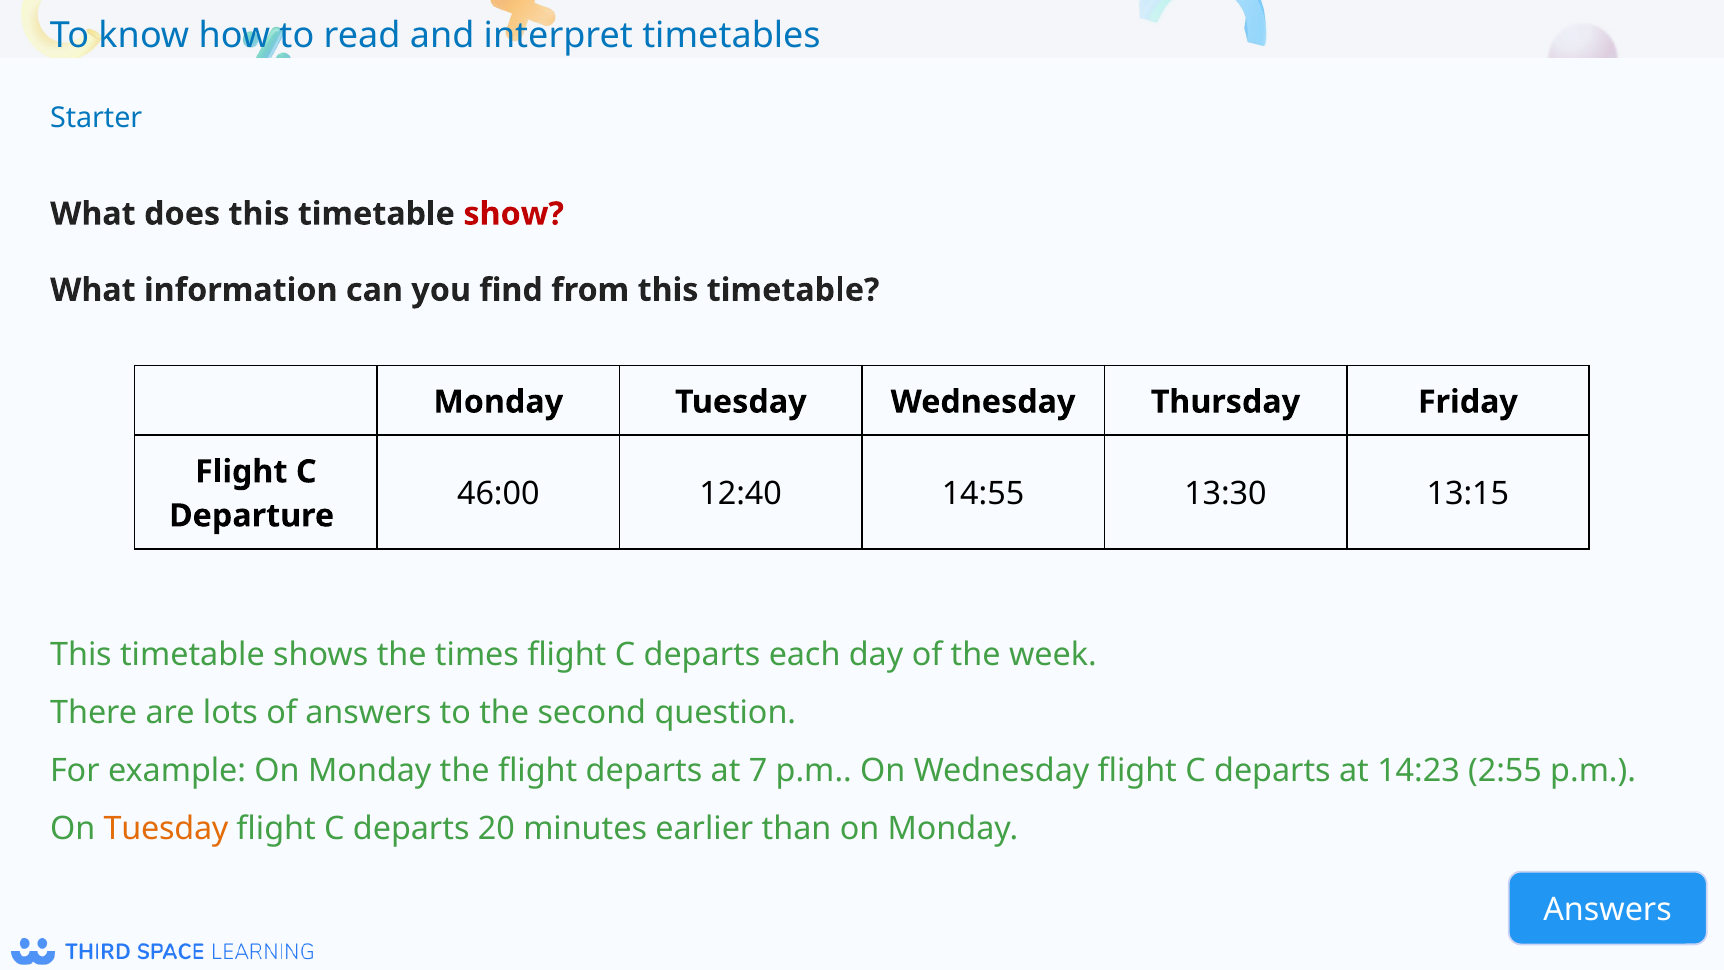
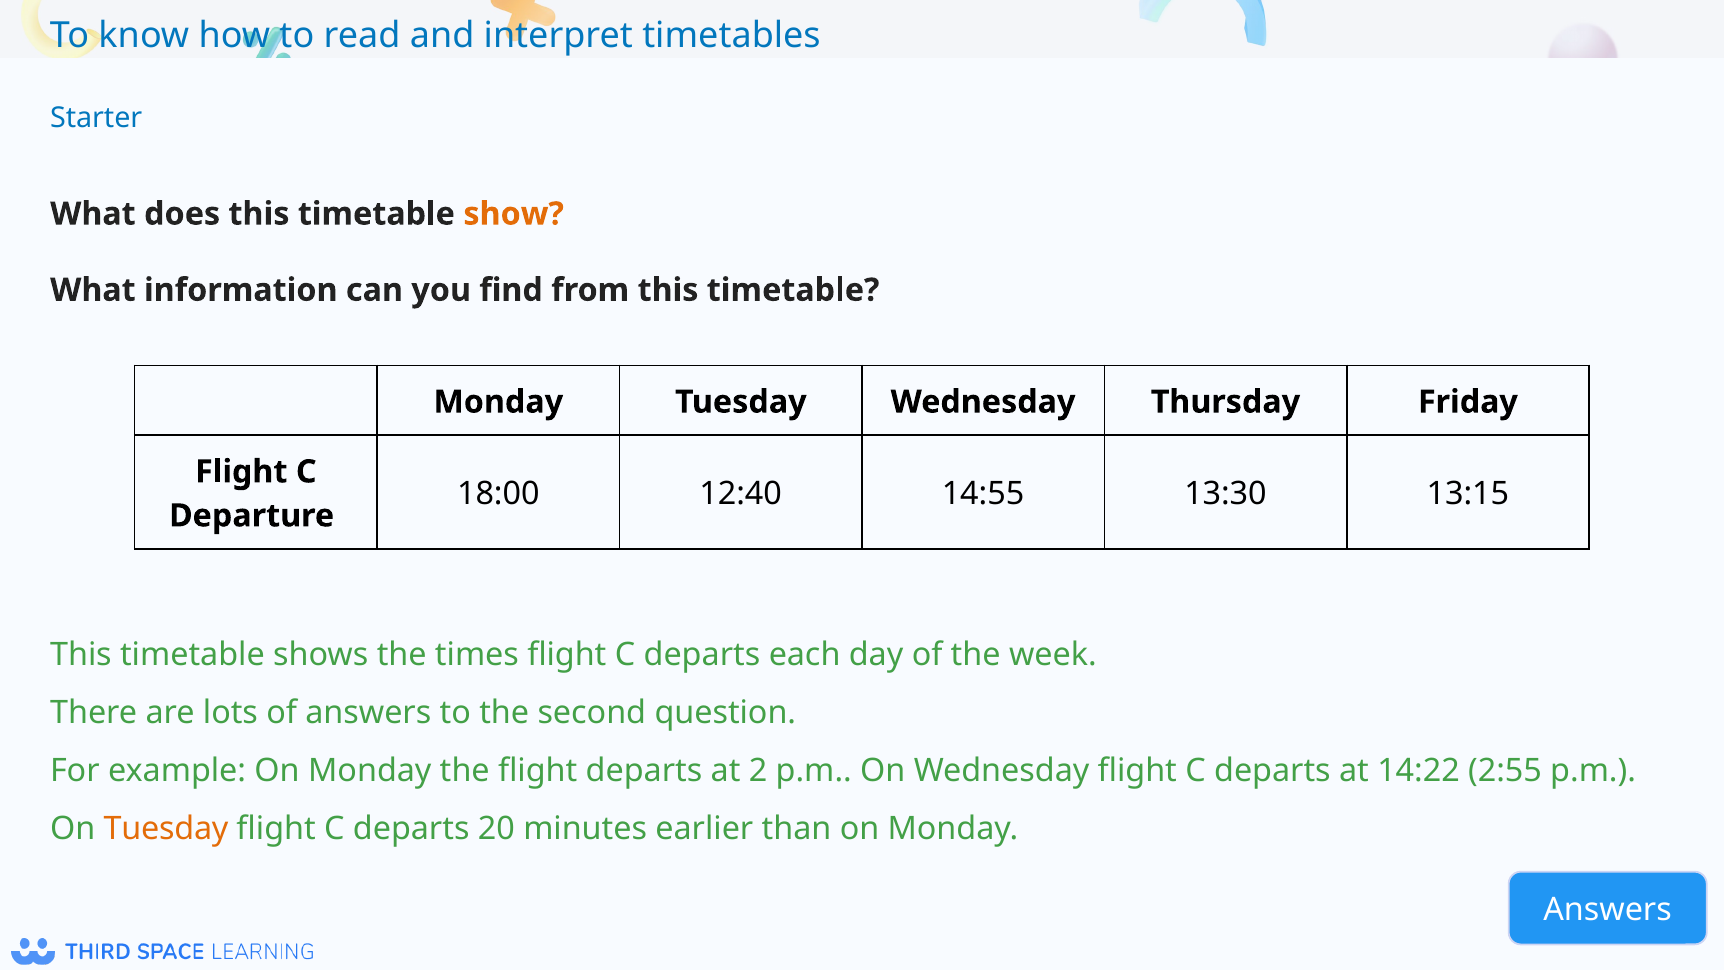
show colour: red -> orange
46:00: 46:00 -> 18:00
7: 7 -> 2
14:23: 14:23 -> 14:22
